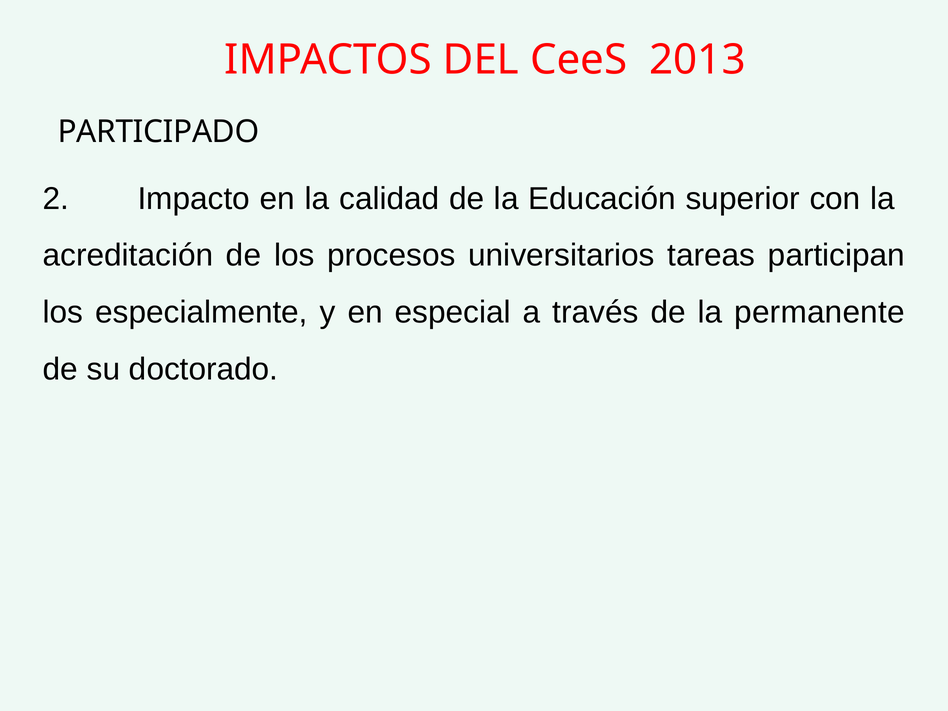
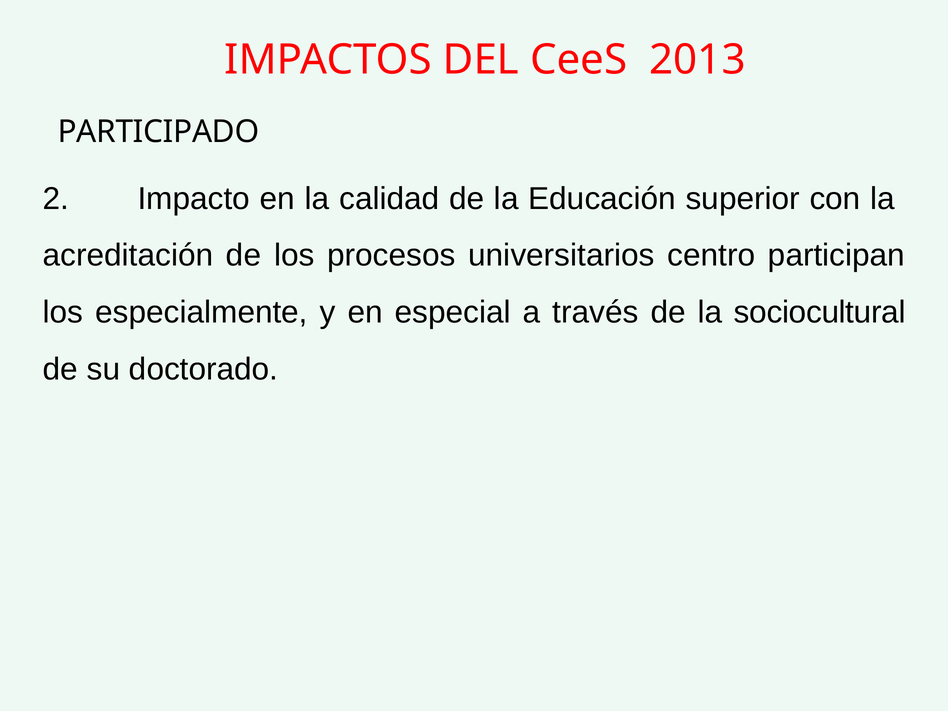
tareas: tareas -> centro
permanente: permanente -> sociocultural
